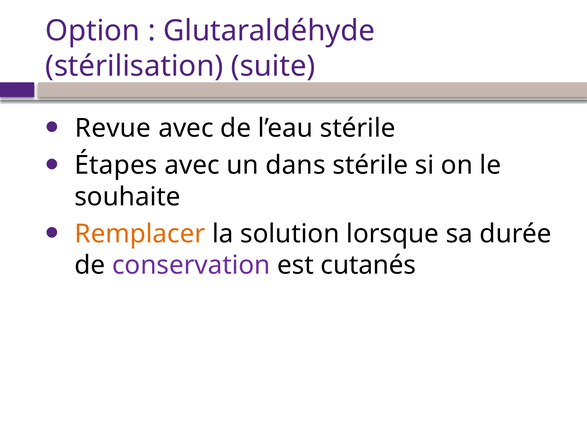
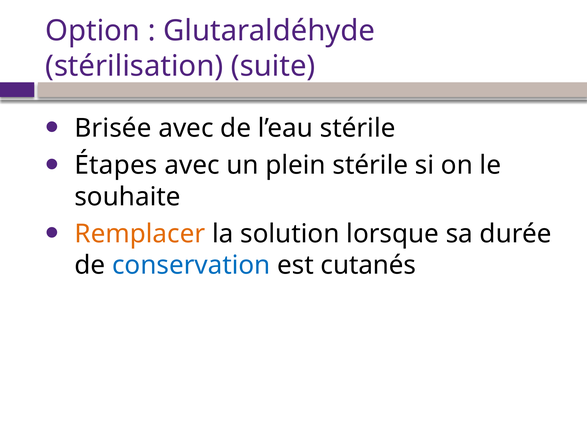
Revue: Revue -> Brisée
dans: dans -> plein
conservation colour: purple -> blue
